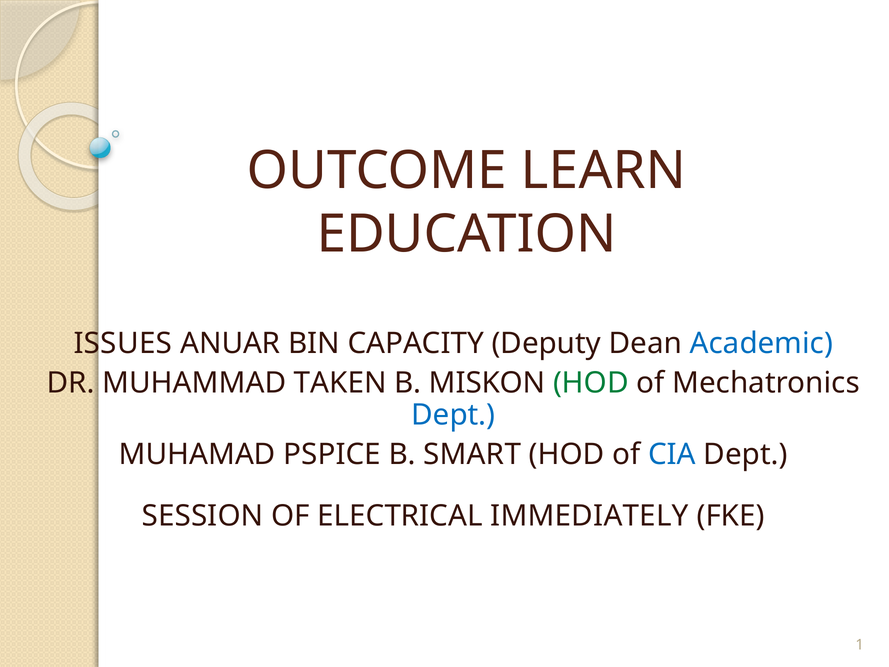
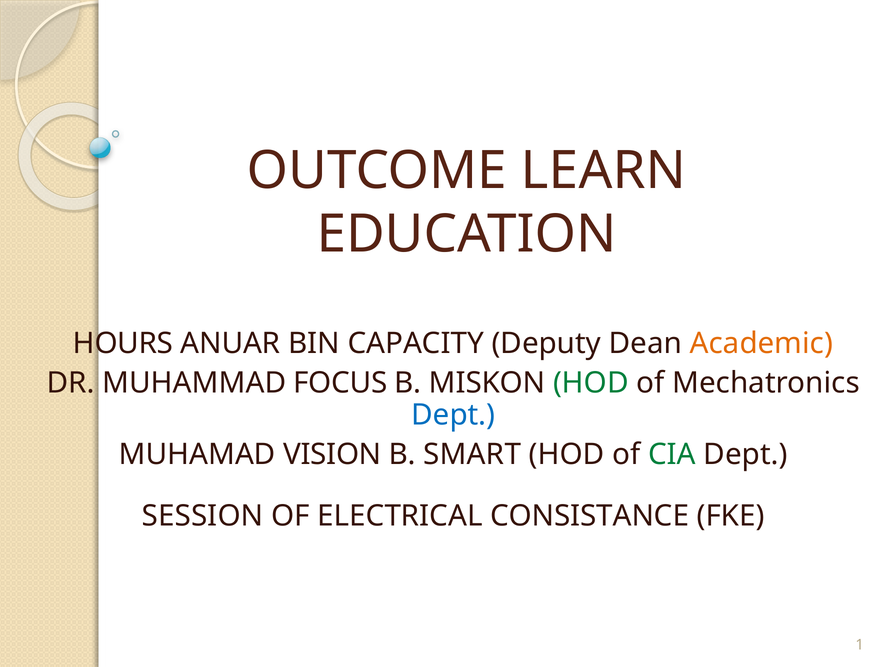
ISSUES: ISSUES -> HOURS
Academic colour: blue -> orange
TAKEN: TAKEN -> FOCUS
PSPICE: PSPICE -> VISION
CIA colour: blue -> green
IMMEDIATELY: IMMEDIATELY -> CONSISTANCE
